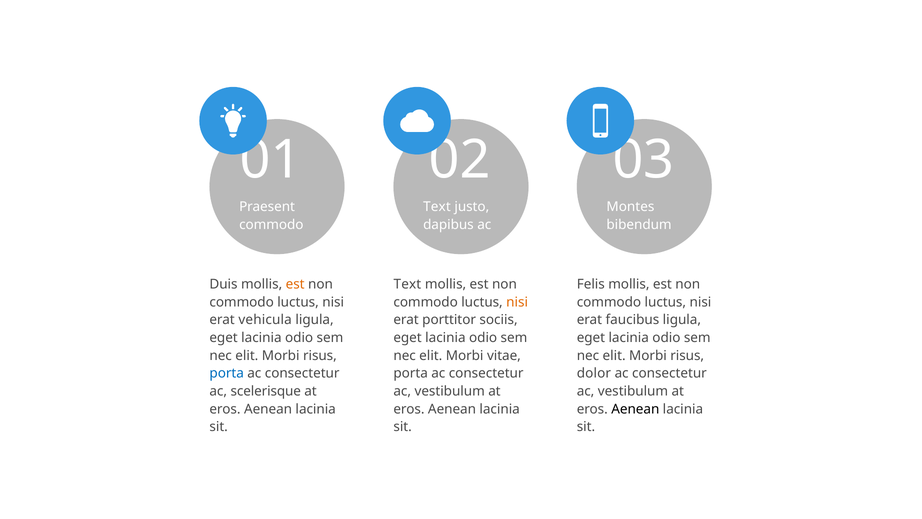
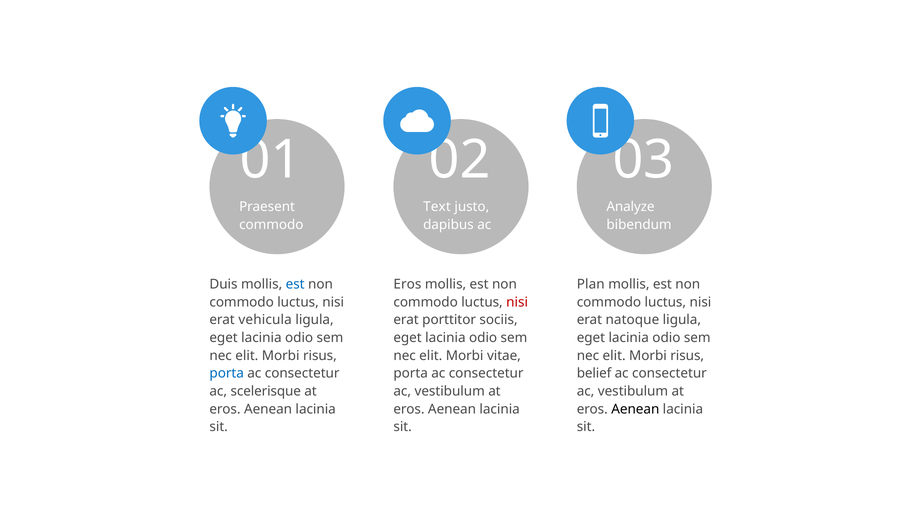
Montes: Montes -> Analyze
est at (295, 284) colour: orange -> blue
Text at (407, 284): Text -> Eros
Felis: Felis -> Plan
nisi at (517, 302) colour: orange -> red
faucibus: faucibus -> natoque
dolor: dolor -> belief
